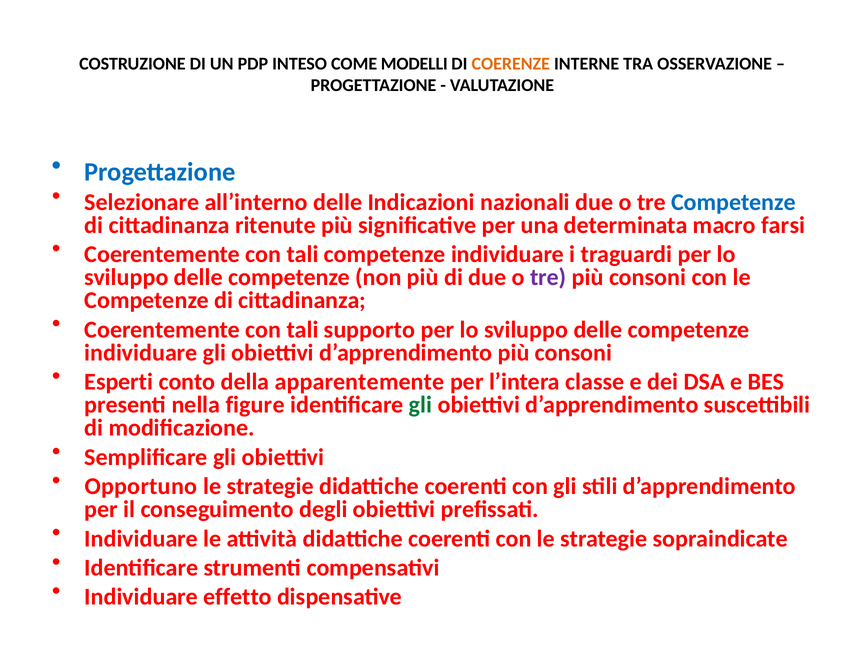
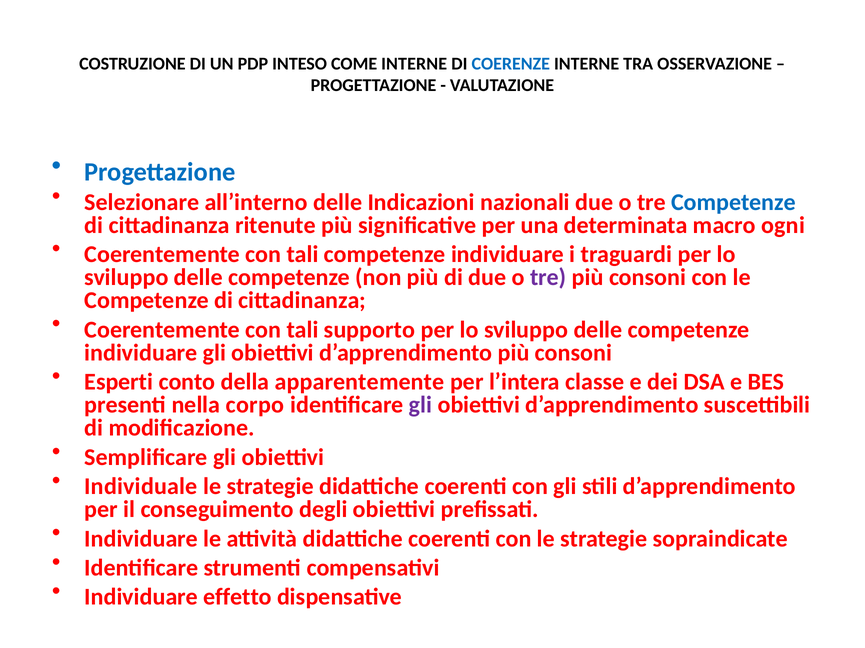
COME MODELLI: MODELLI -> INTERNE
COERENZE colour: orange -> blue
farsi: farsi -> ogni
figure: figure -> corpo
gli at (421, 405) colour: green -> purple
Opportuno: Opportuno -> Individuale
